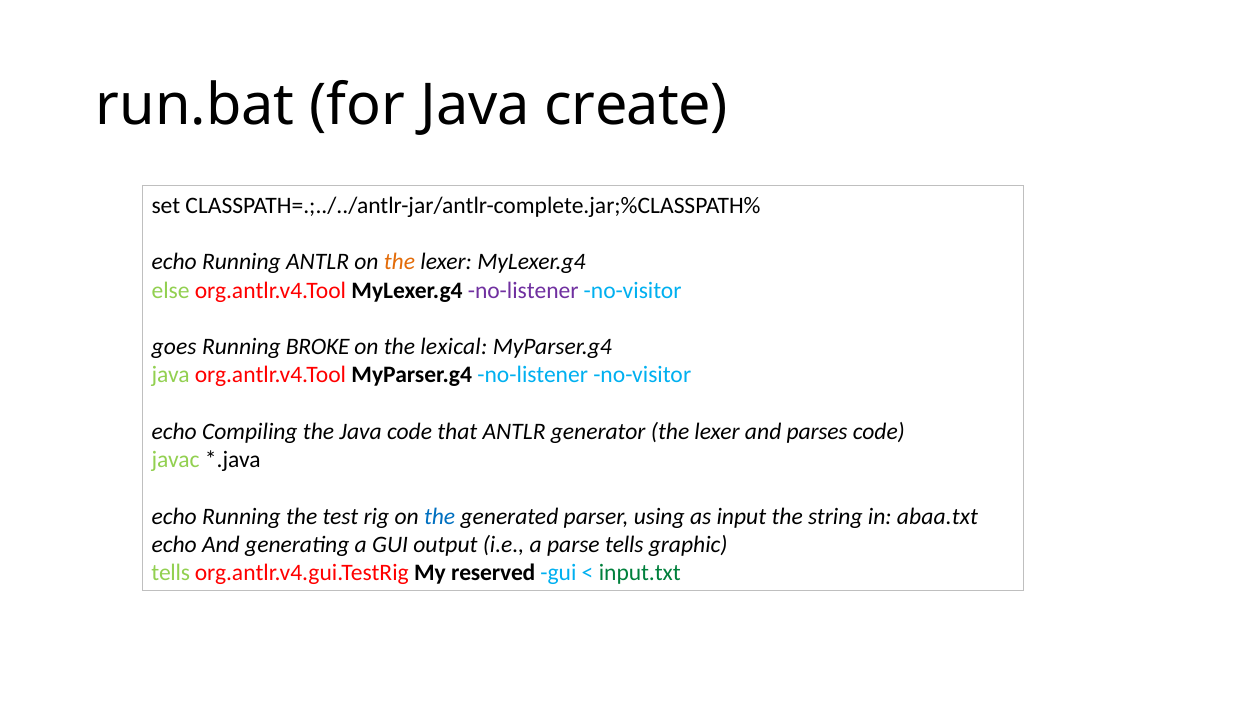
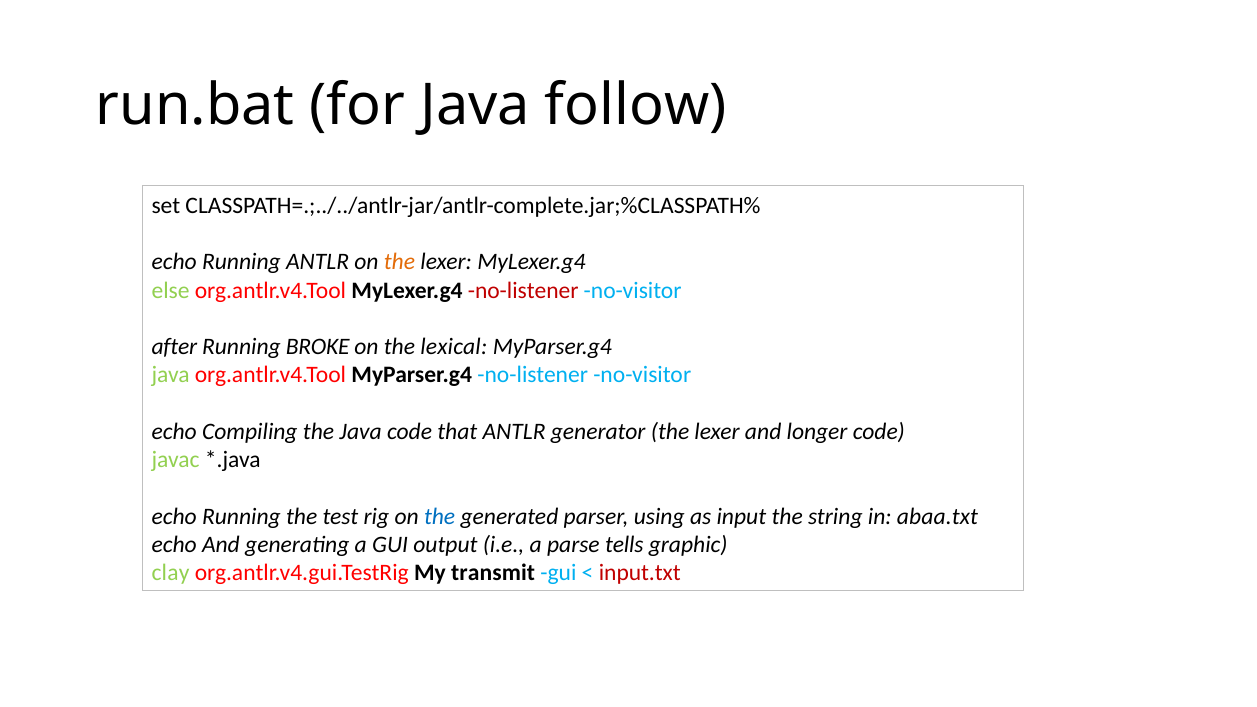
create: create -> follow
no-listener at (523, 290) colour: purple -> red
goes: goes -> after
parses: parses -> longer
tells at (171, 573): tells -> clay
reserved: reserved -> transmit
input.txt colour: green -> red
